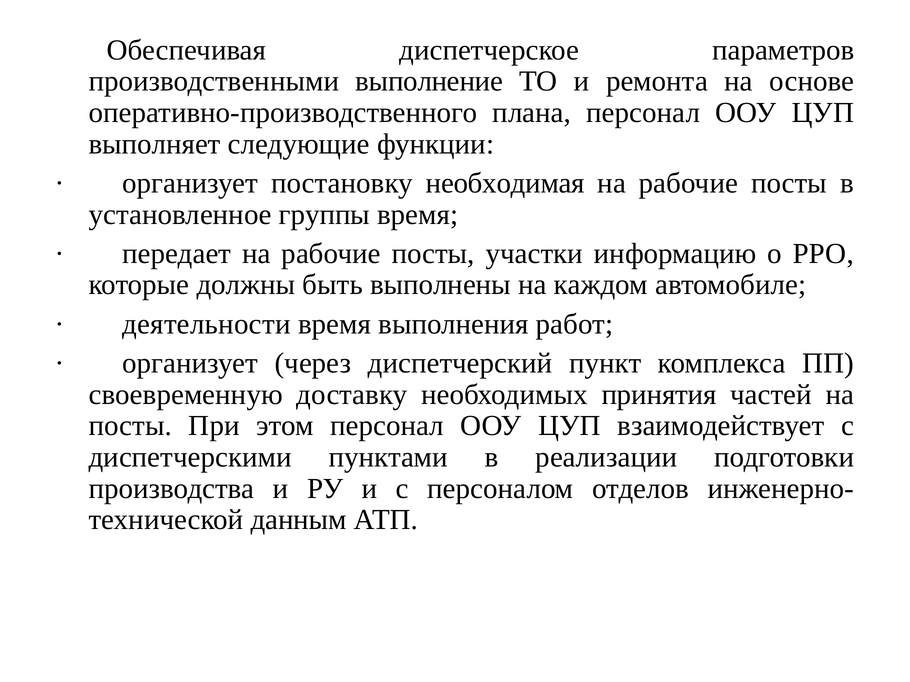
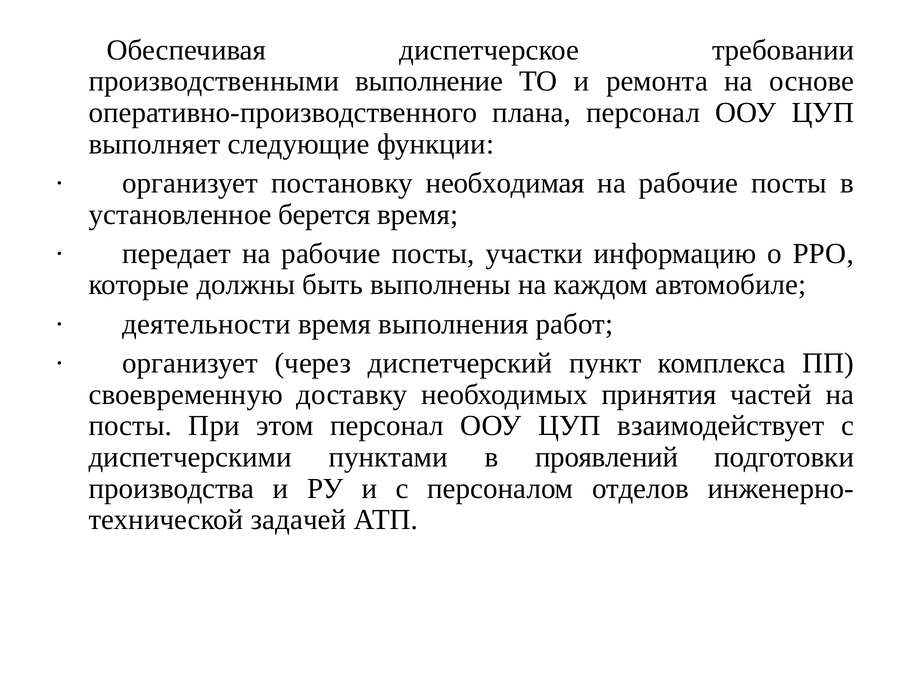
параметров: параметров -> требовании
группы: группы -> берется
реализации: реализации -> проявлений
данным: данным -> задачей
